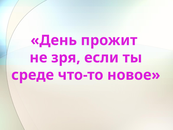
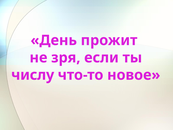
среде: среде -> числу
